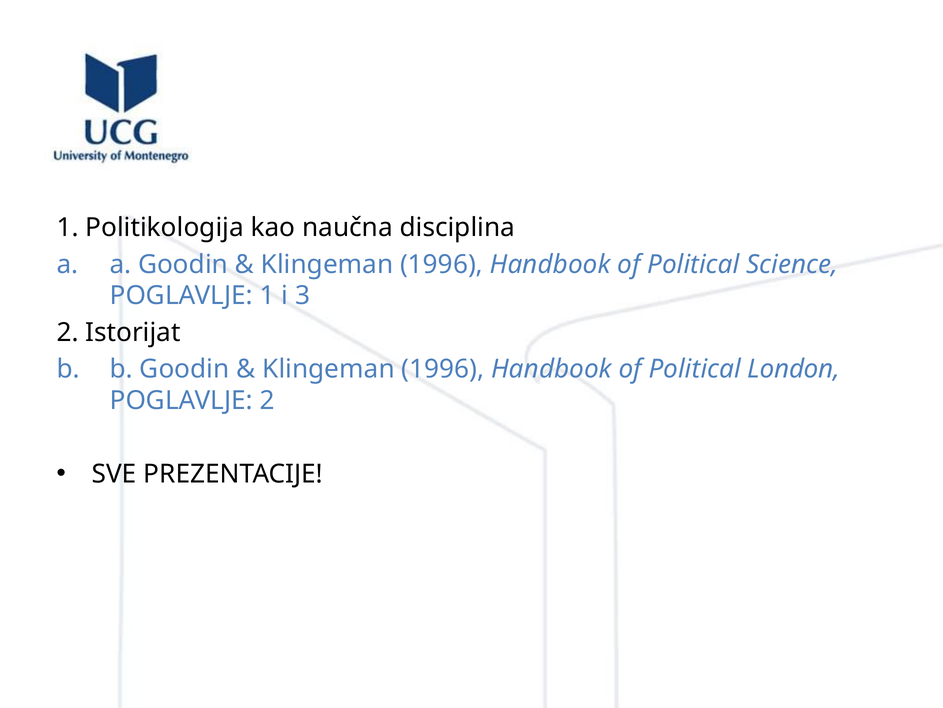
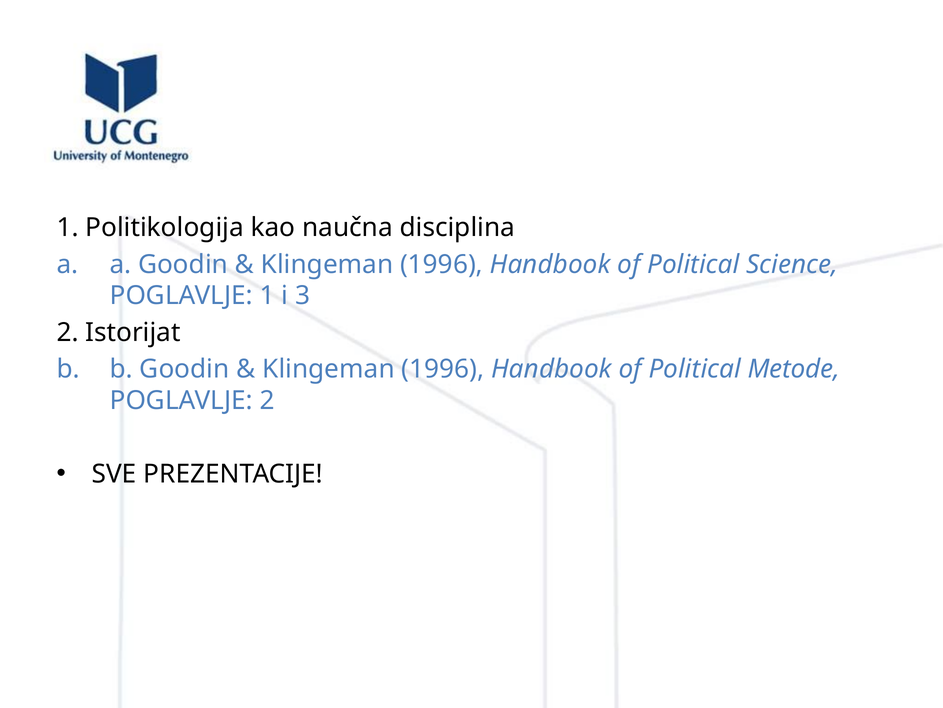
London: London -> Metode
